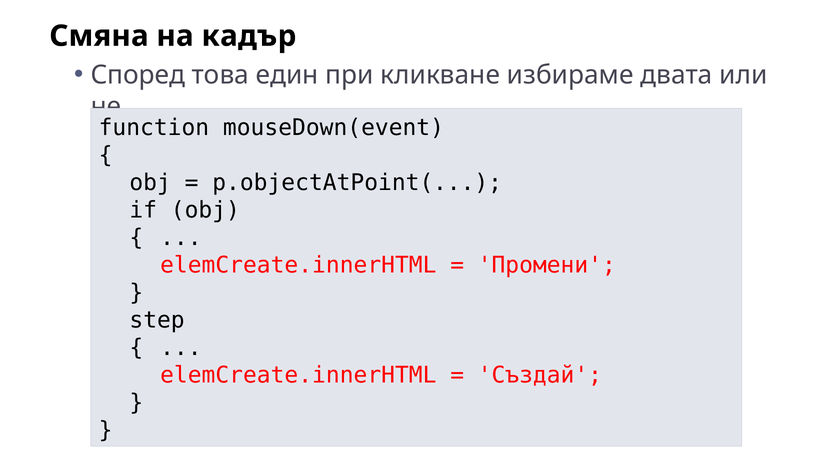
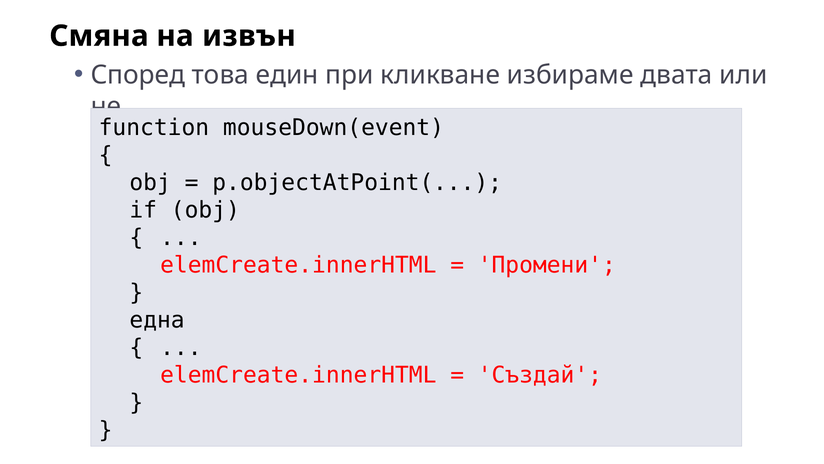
кадър: кадър -> извън
step: step -> една
